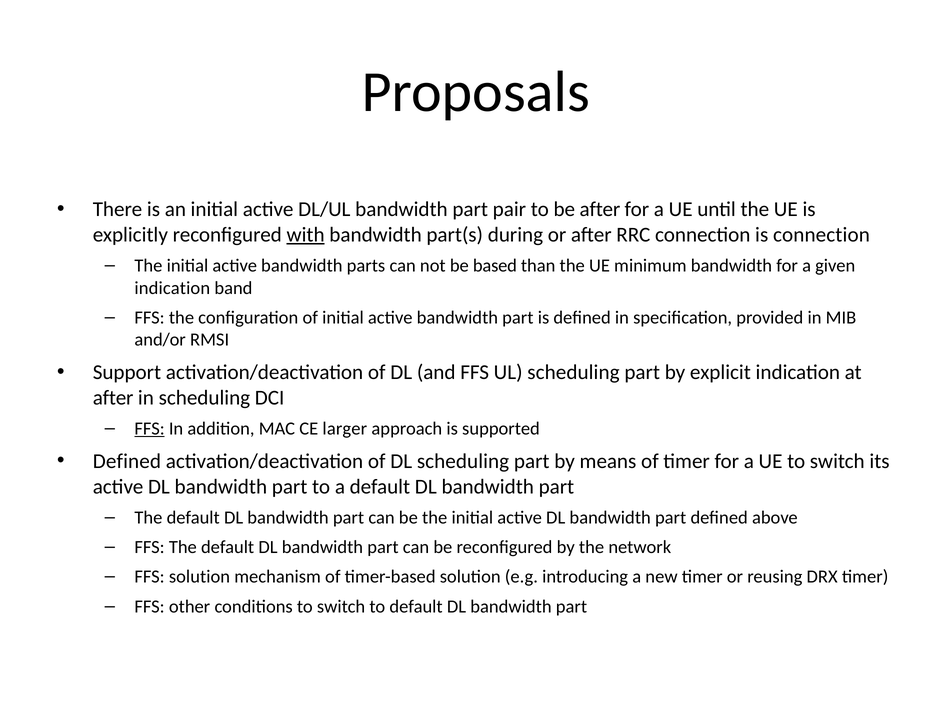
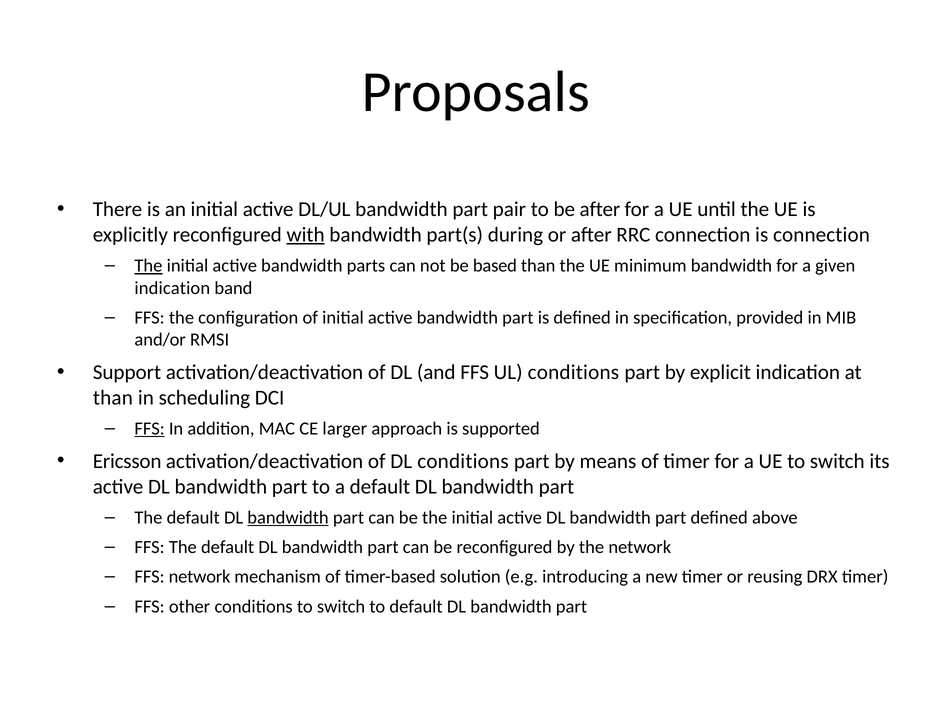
The at (148, 266) underline: none -> present
UL scheduling: scheduling -> conditions
after at (113, 398): after -> than
Defined at (127, 461): Defined -> Ericsson
DL scheduling: scheduling -> conditions
bandwidth at (288, 518) underline: none -> present
FFS solution: solution -> network
